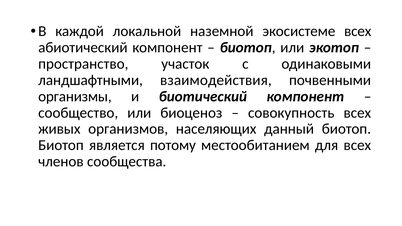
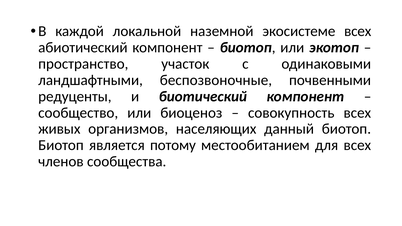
взаимодействия: взаимодействия -> беспозвоночные
организмы: организмы -> редуценты
